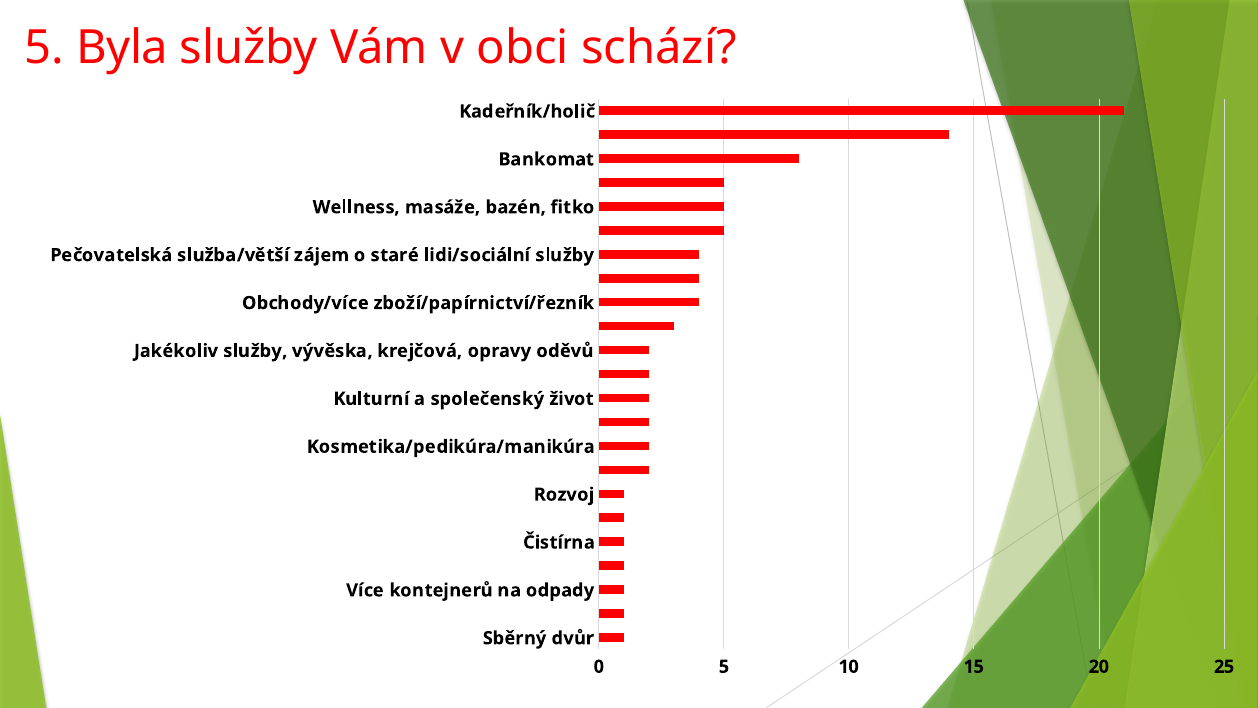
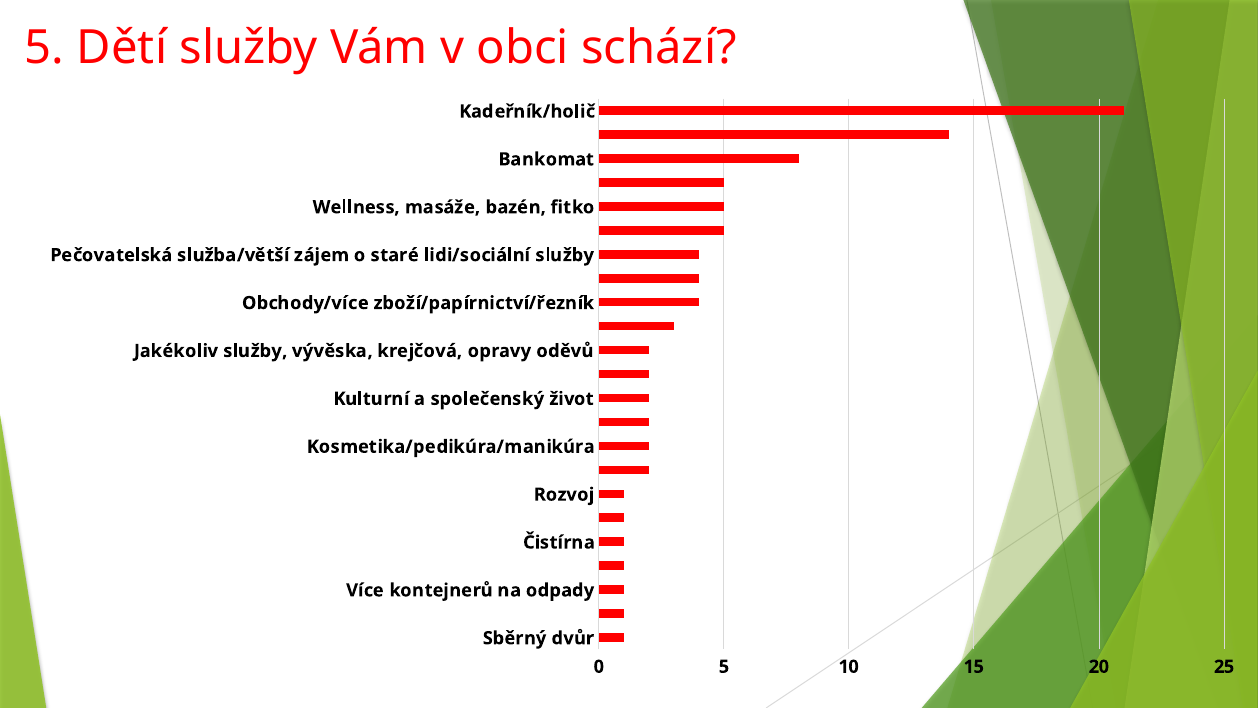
Byla: Byla -> Dětí
